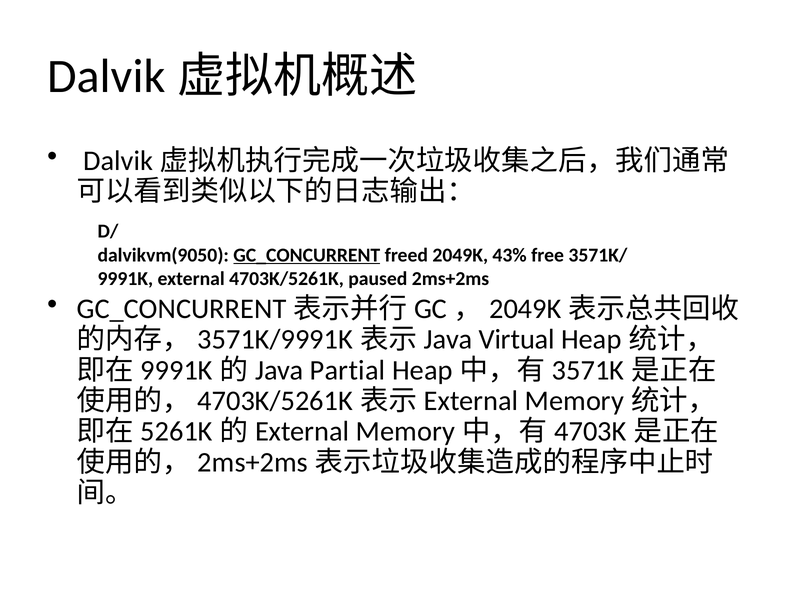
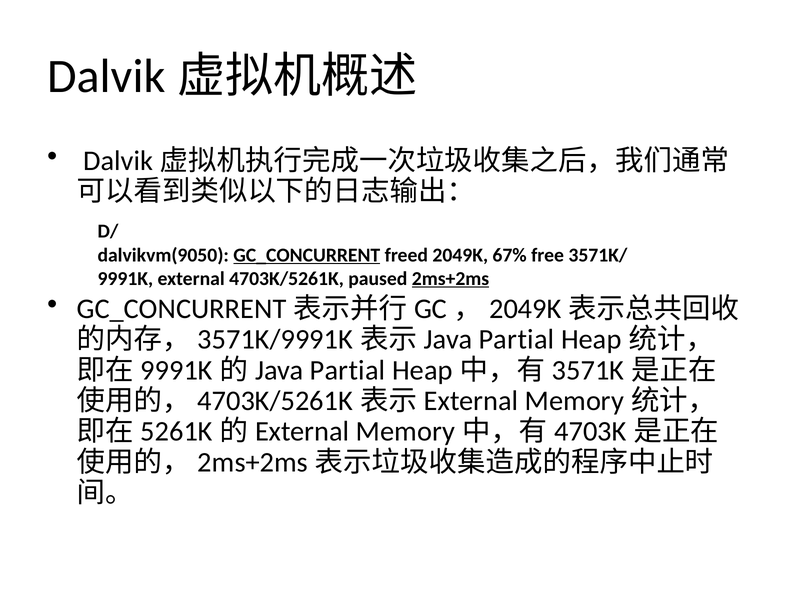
43%: 43% -> 67%
2ms+2ms underline: none -> present
Virtual at (517, 340): Virtual -> Partial
